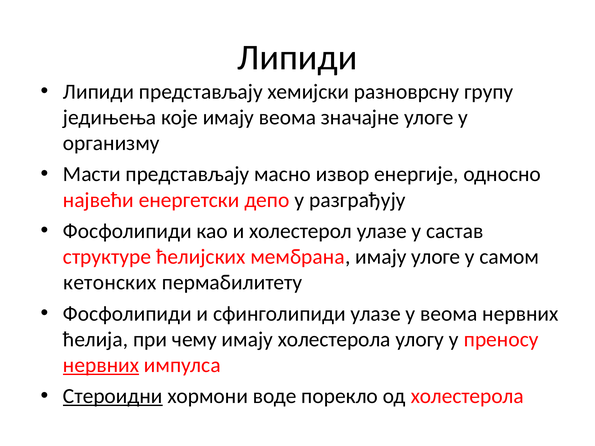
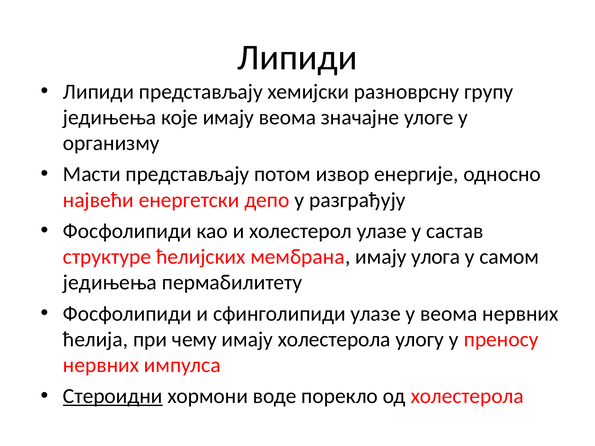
масно: масно -> потом
имају улоге: улоге -> улога
кетонских at (110, 283): кетонских -> једињења
нервних at (101, 365) underline: present -> none
